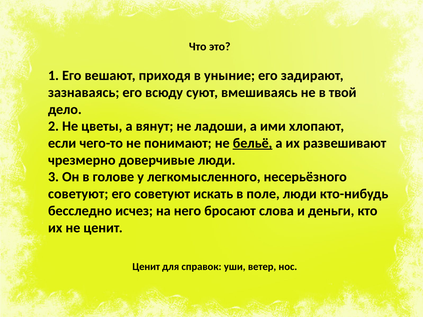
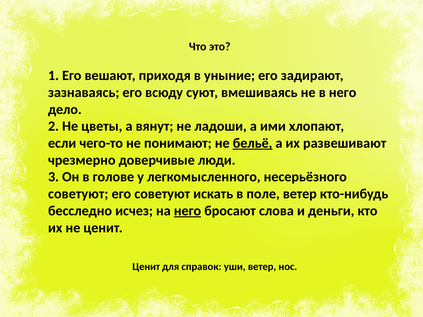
в твой: твой -> него
поле люди: люди -> ветер
него at (188, 211) underline: none -> present
